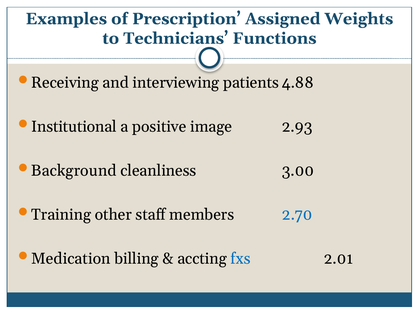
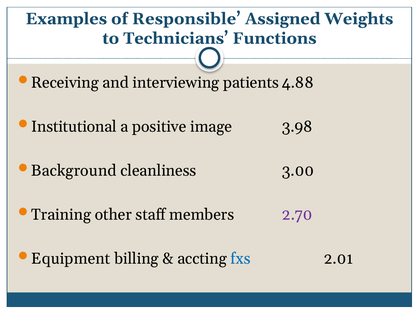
Prescription: Prescription -> Responsible
2.93: 2.93 -> 3.98
2.70 colour: blue -> purple
Medication: Medication -> Equipment
